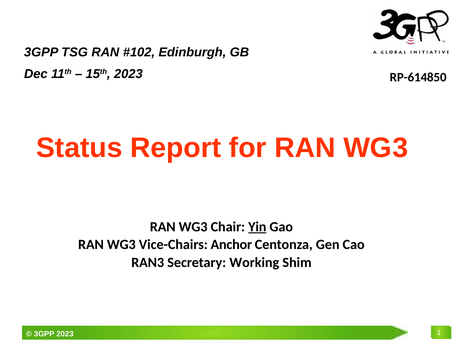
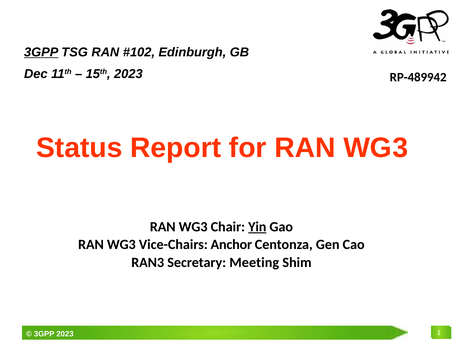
3GPP at (41, 52) underline: none -> present
RP-614850: RP-614850 -> RP-489942
Working: Working -> Meeting
